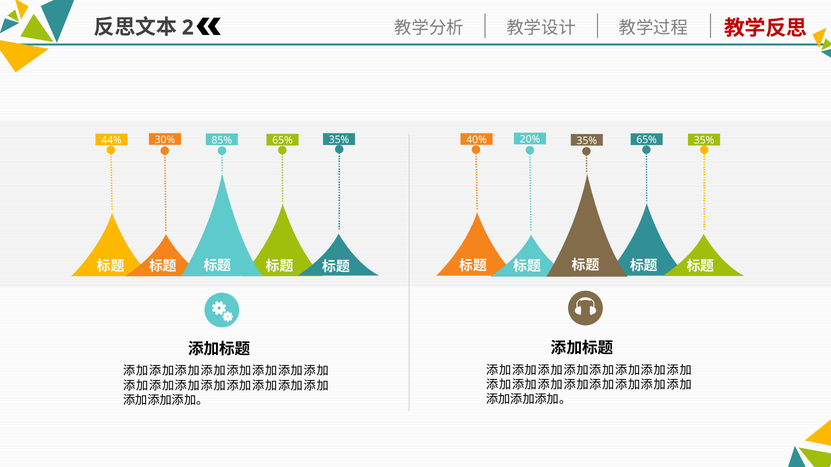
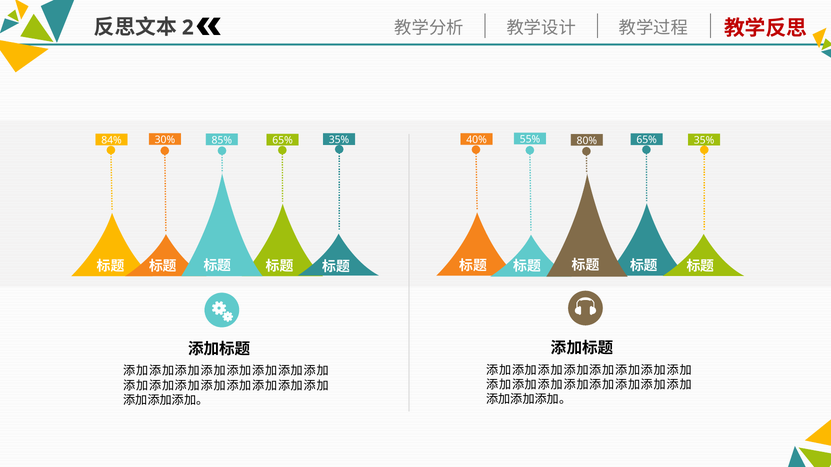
20%: 20% -> 55%
44%: 44% -> 84%
35% at (587, 141): 35% -> 80%
